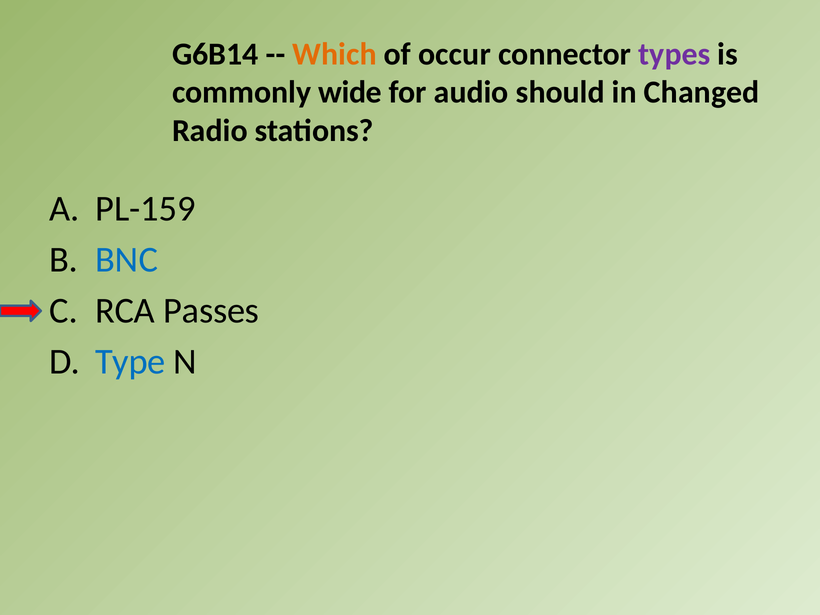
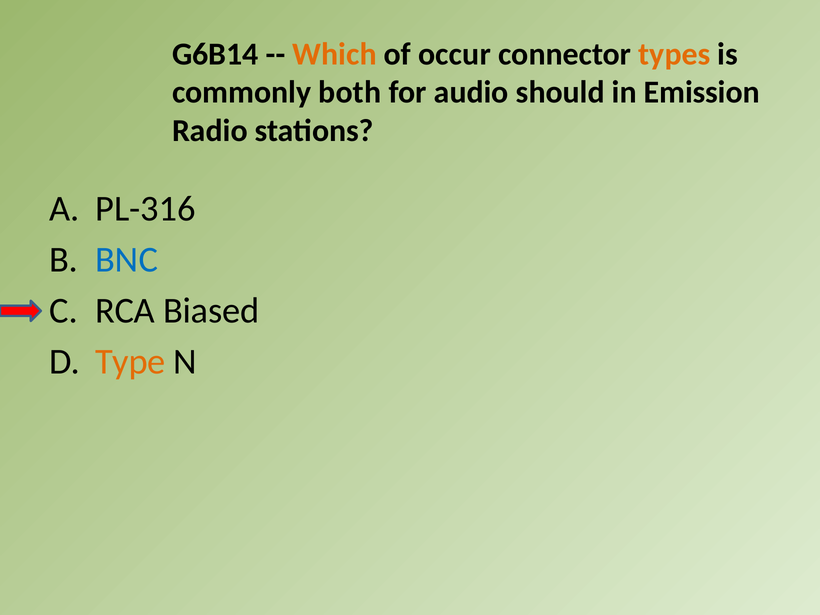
types colour: purple -> orange
wide: wide -> both
Changed: Changed -> Emission
PL-159: PL-159 -> PL-316
Passes: Passes -> Biased
Type colour: blue -> orange
